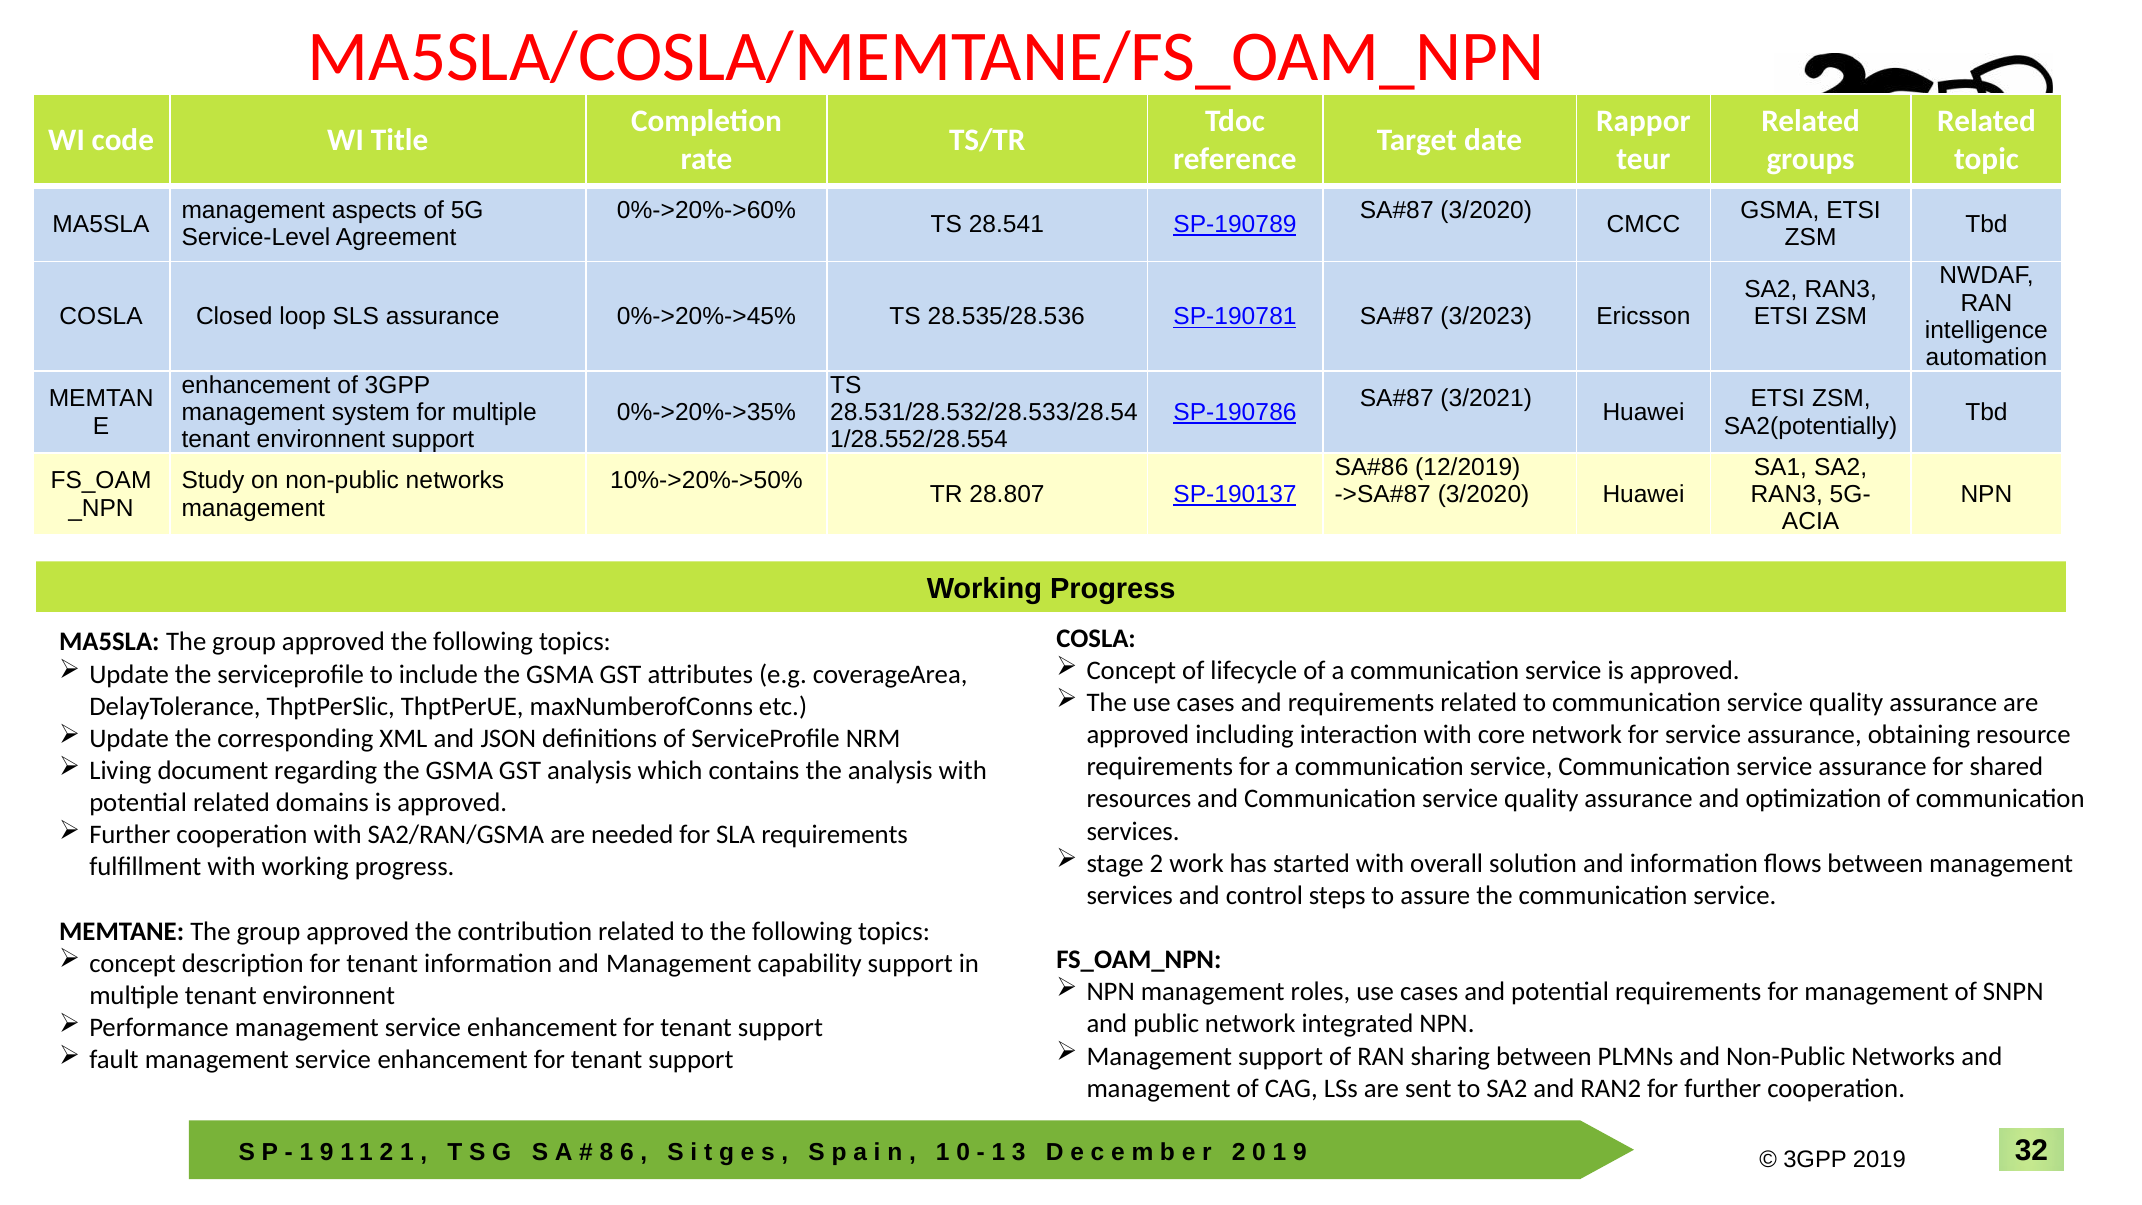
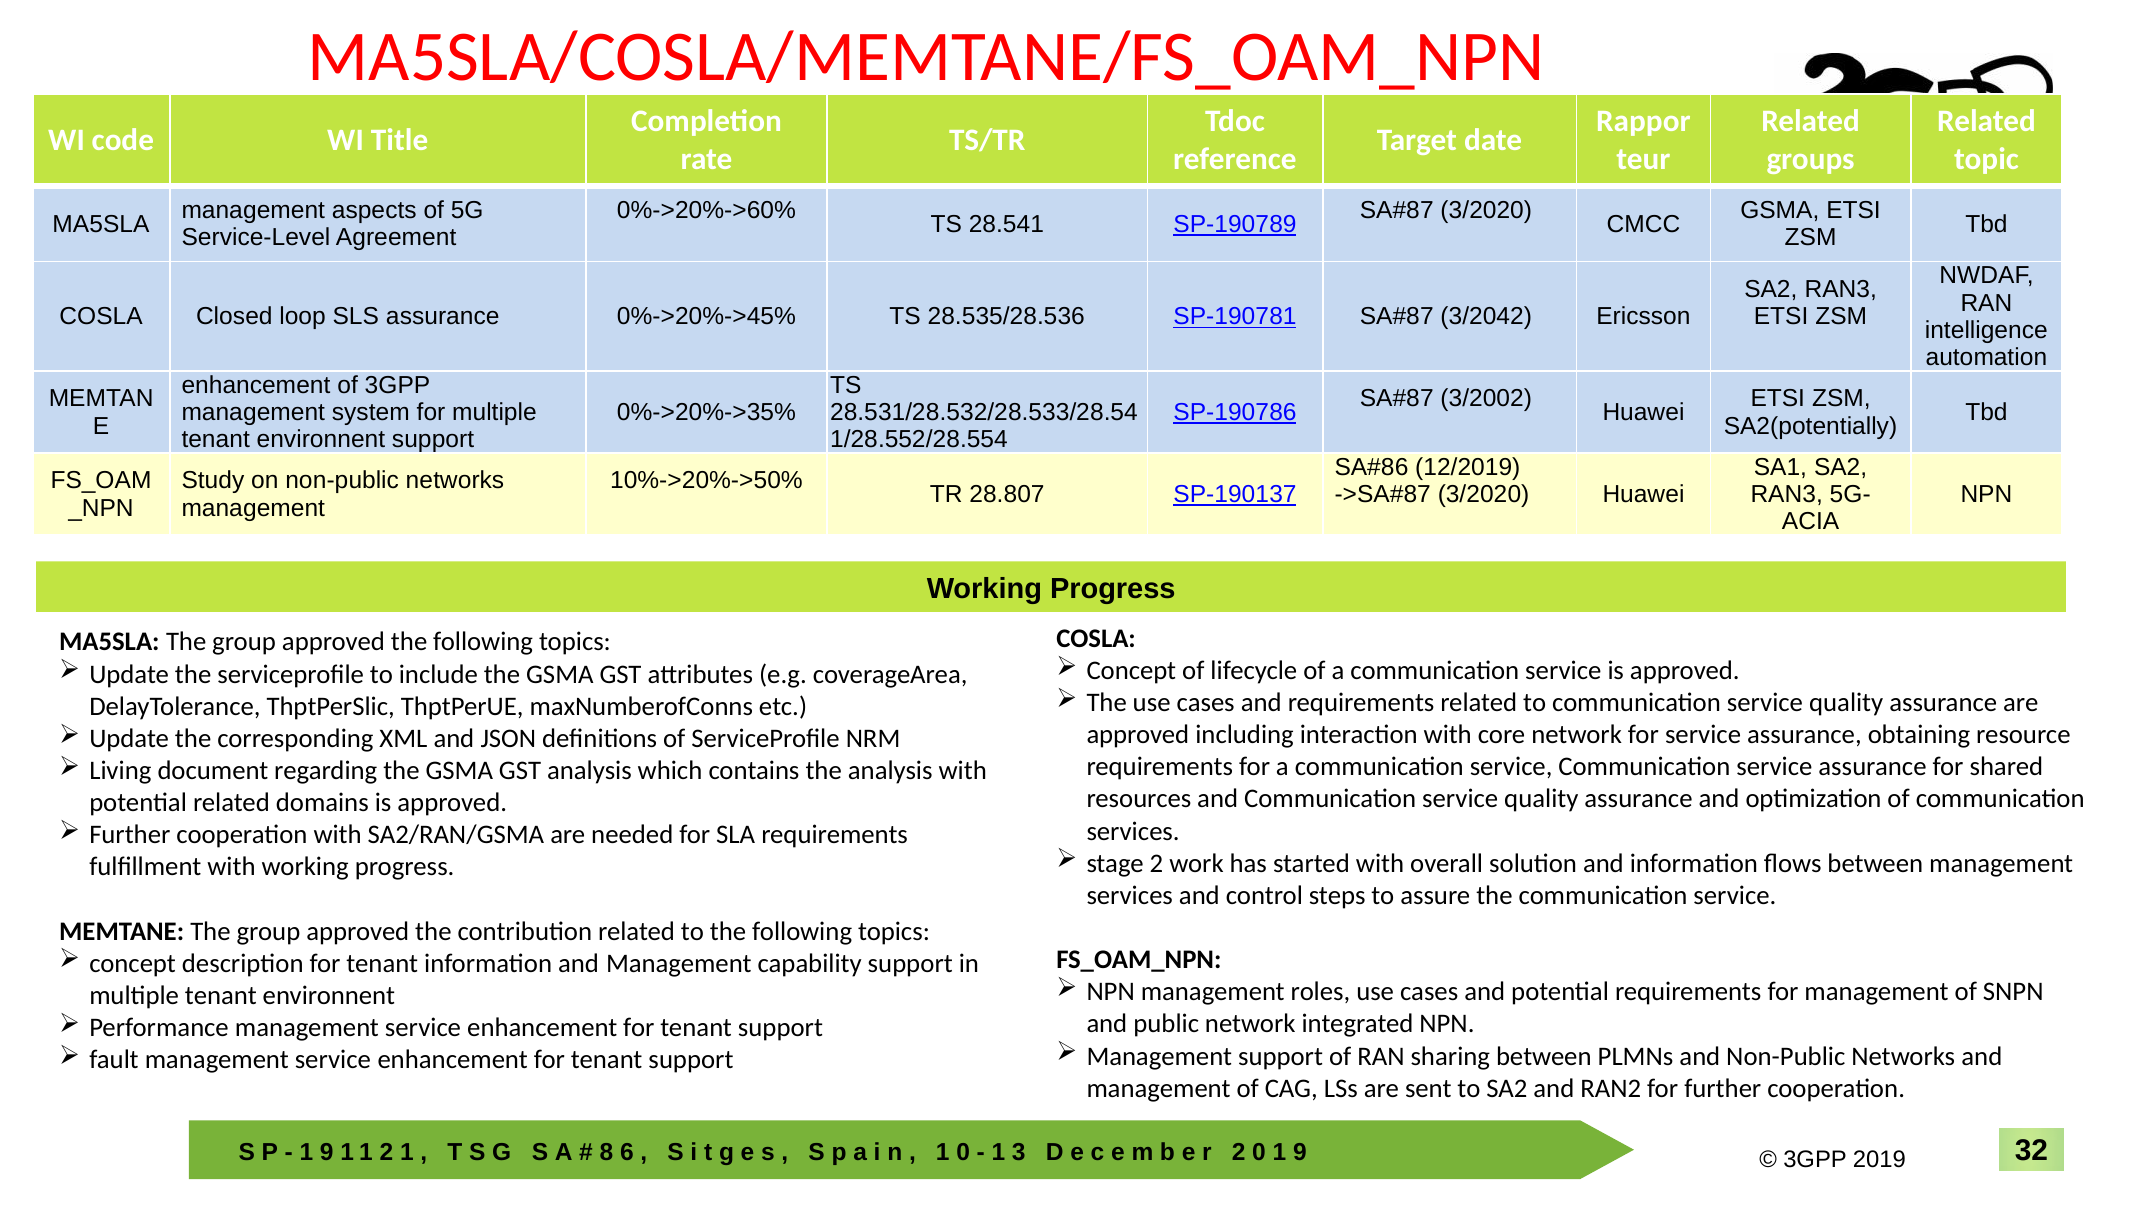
3/2023: 3/2023 -> 3/2042
3/2021: 3/2021 -> 3/2002
